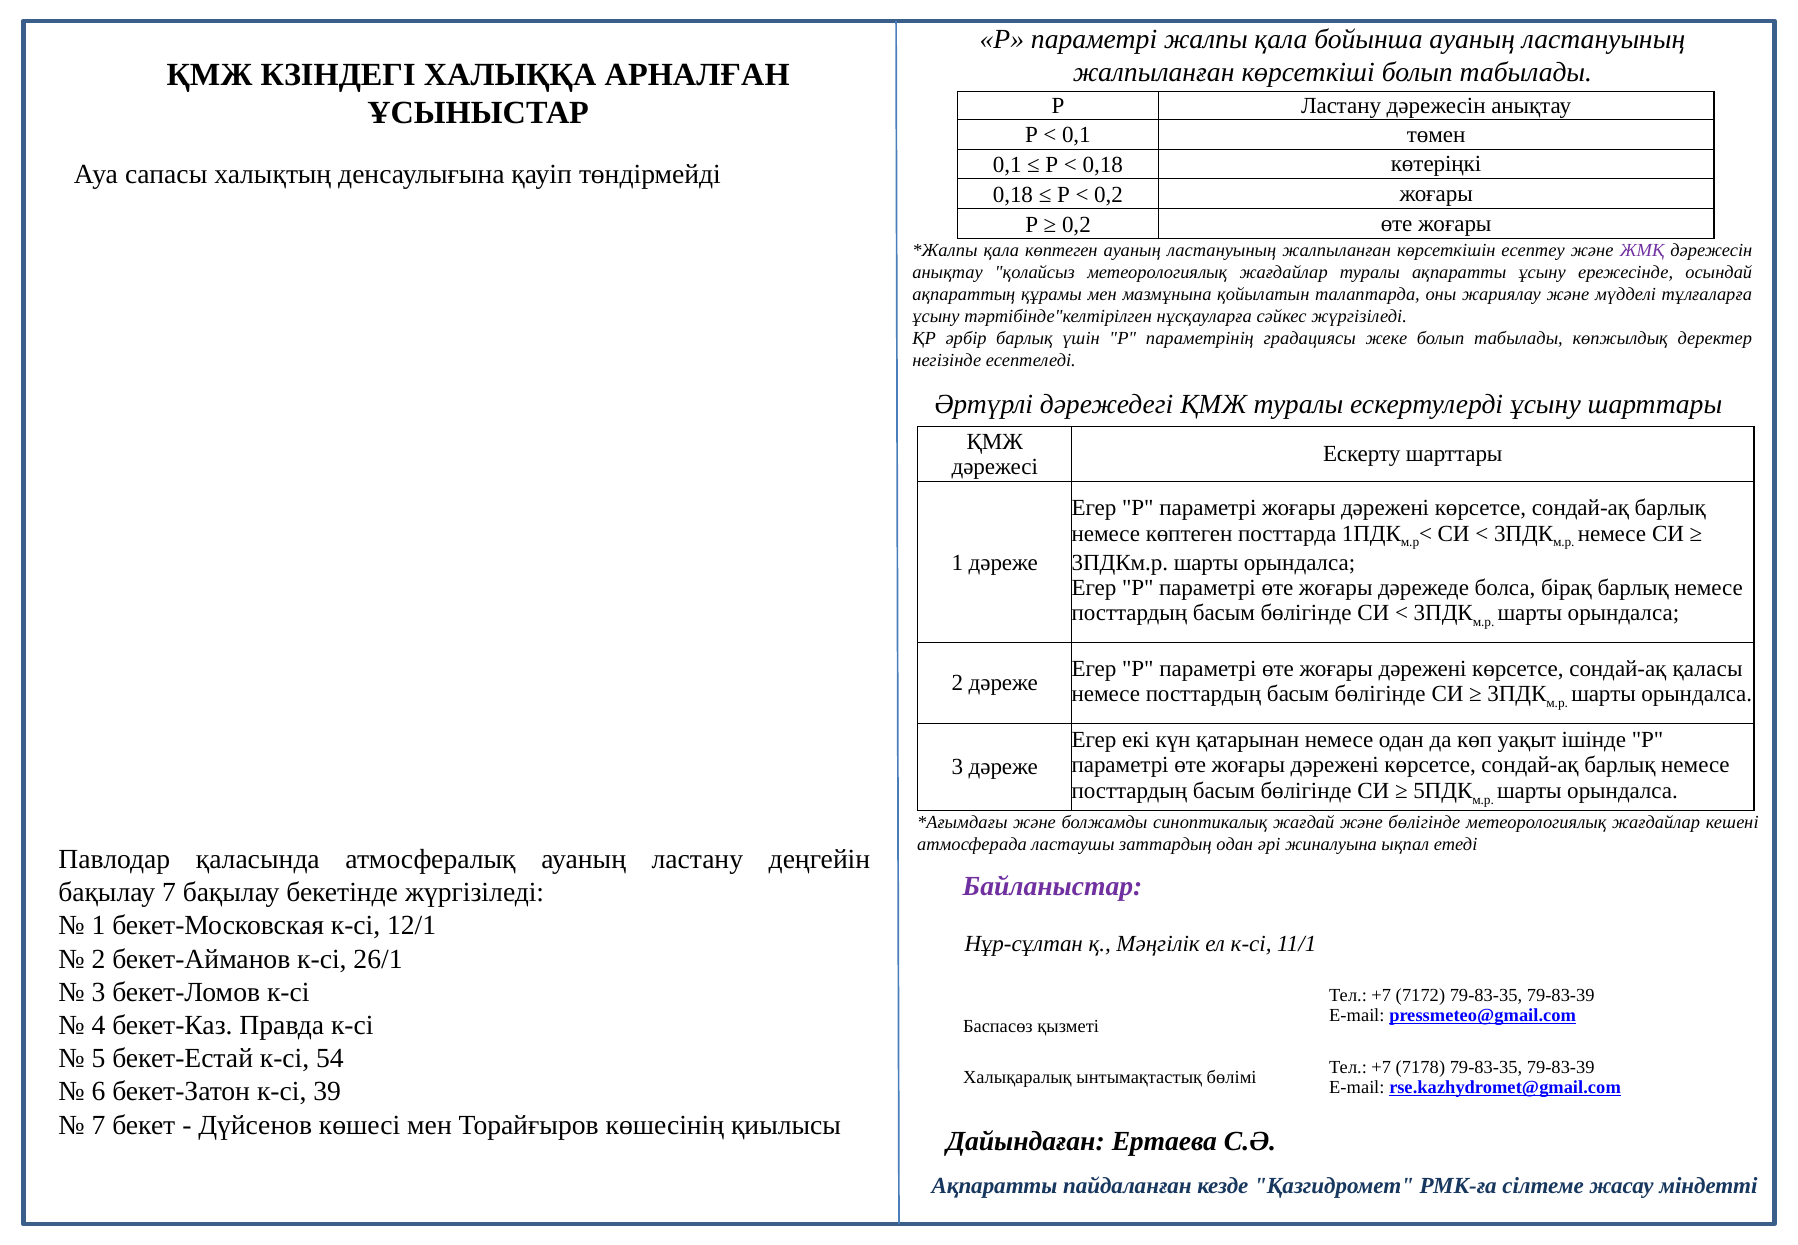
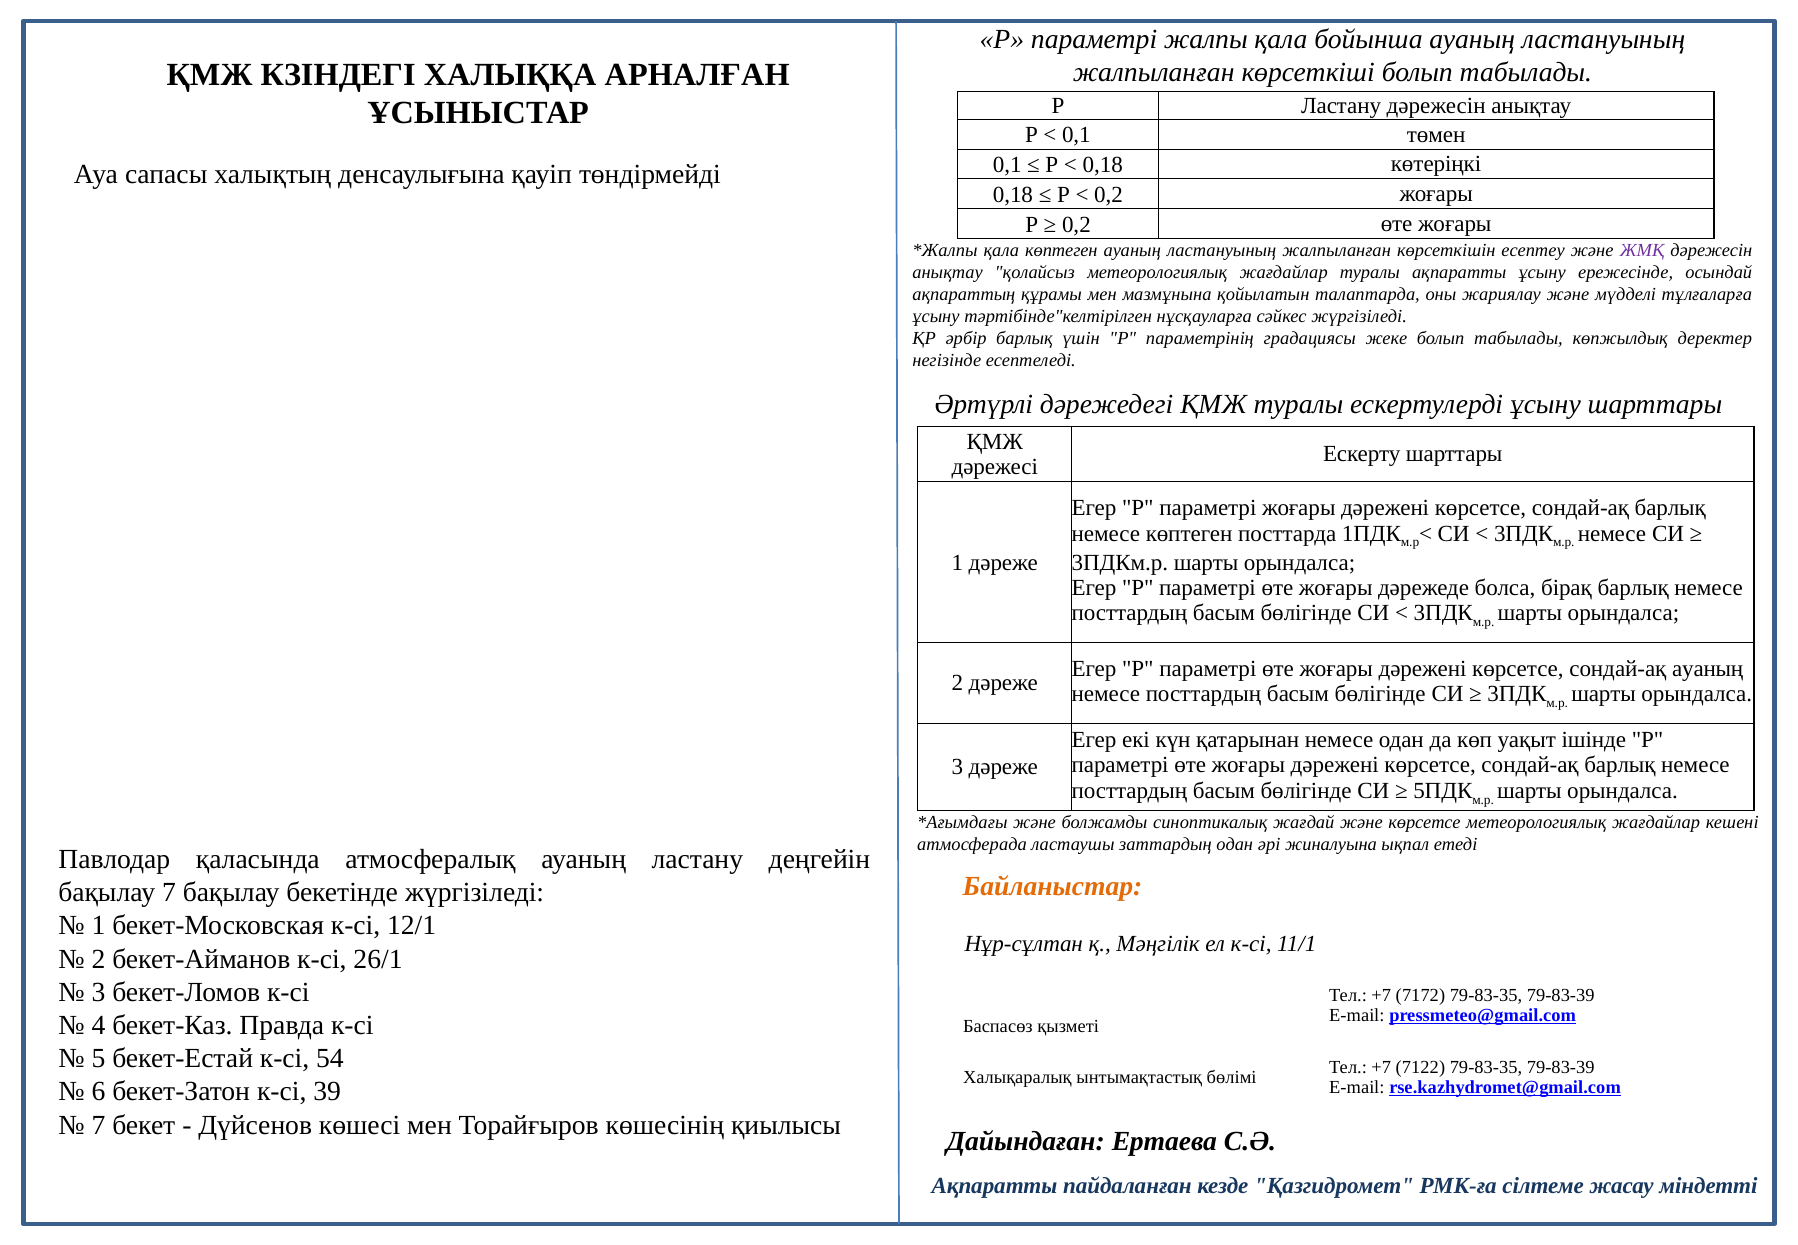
сондай-ақ қаласы: қаласы -> ауаның
және бөлігінде: бөлігінде -> көрсетсе
Байланыстар colour: purple -> orange
7178: 7178 -> 7122
